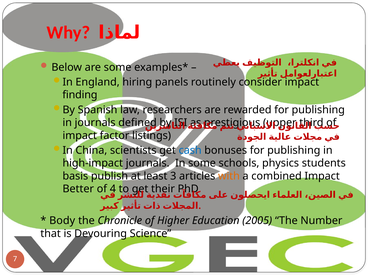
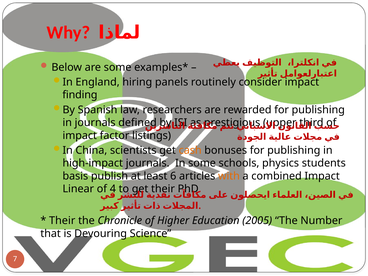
cash colour: blue -> orange
3: 3 -> 6
Better: Better -> Linear
Body at (62, 221): Body -> Their
